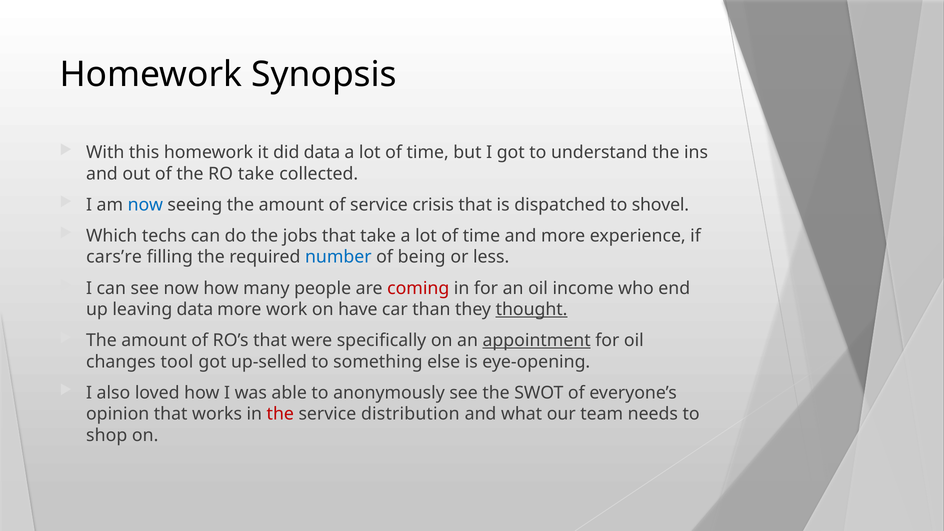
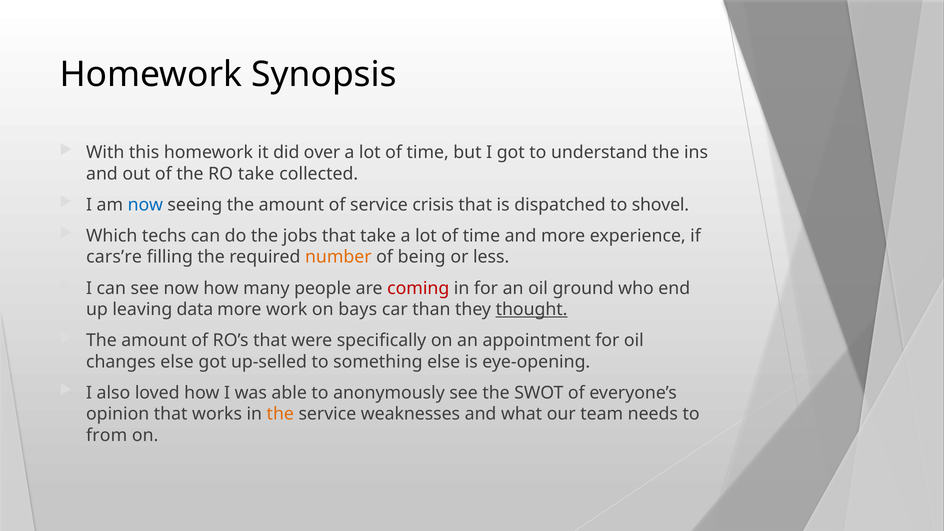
did data: data -> over
number colour: blue -> orange
income: income -> ground
have: have -> bays
appointment underline: present -> none
changes tool: tool -> else
the at (280, 414) colour: red -> orange
distribution: distribution -> weaknesses
shop: shop -> from
